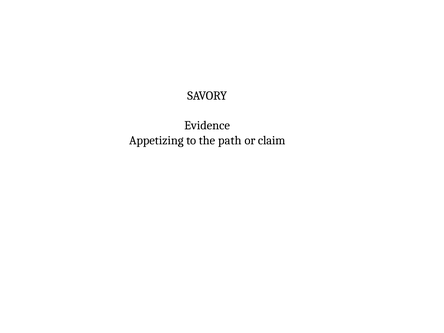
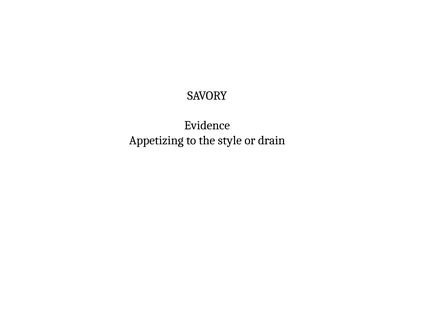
path: path -> style
claim: claim -> drain
